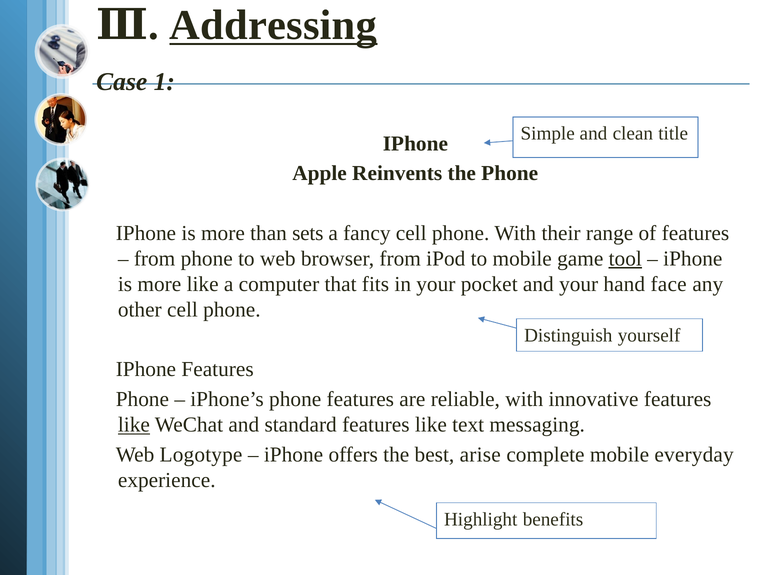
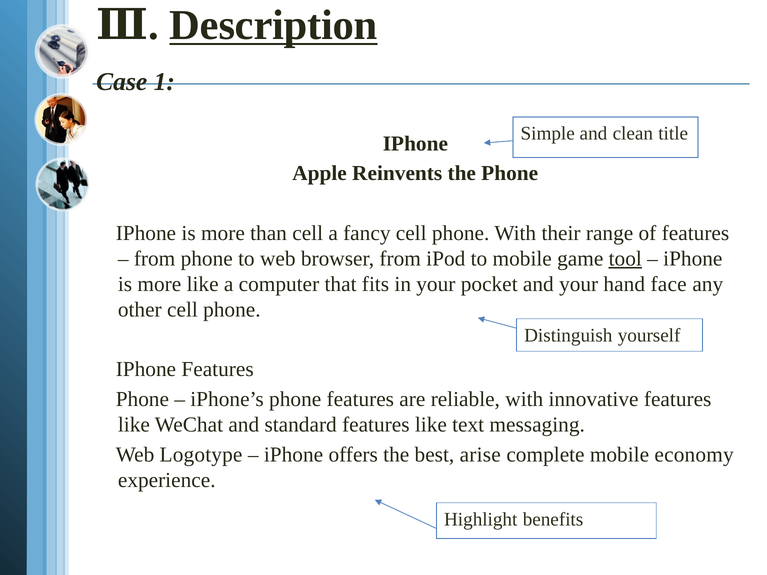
Addressing: Addressing -> Description
than sets: sets -> cell
like at (134, 425) underline: present -> none
everyday: everyday -> economy
